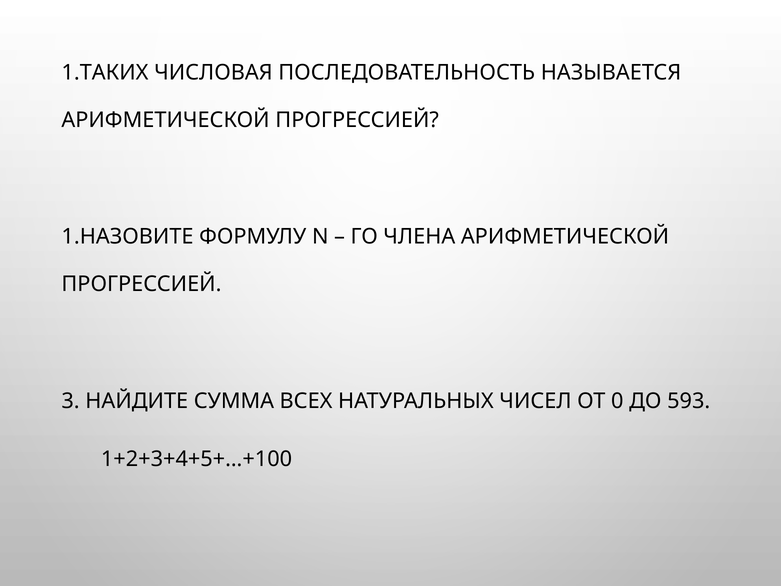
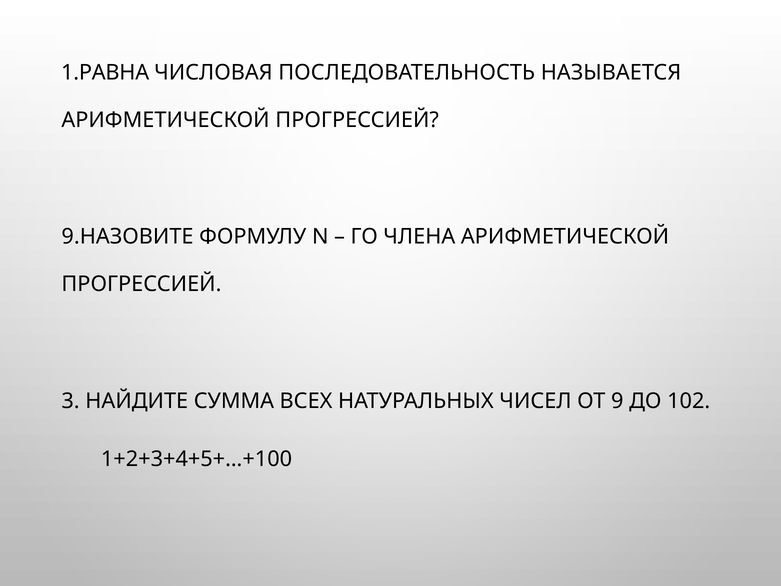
1.ТАКИХ: 1.ТАКИХ -> 1.РАВНА
1.НАЗОВИТЕ: 1.НАЗОВИТЕ -> 9.НАЗОВИТЕ
0: 0 -> 9
593: 593 -> 102
